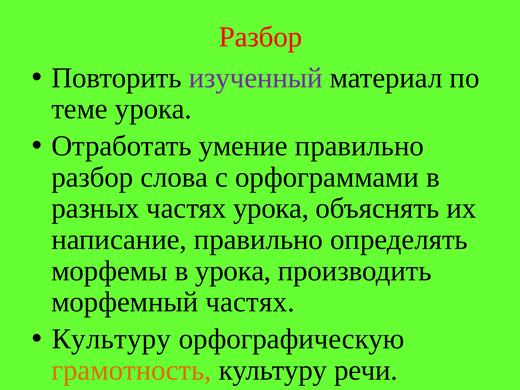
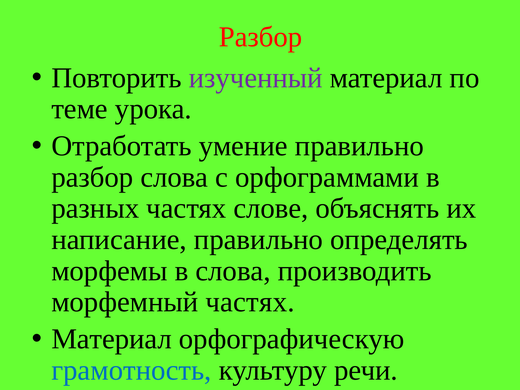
частях урока: урока -> слове
в урока: урока -> слова
Культуру at (111, 339): Культуру -> Материал
грамотность colour: orange -> blue
